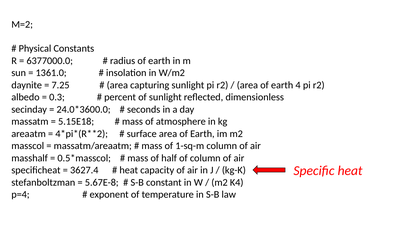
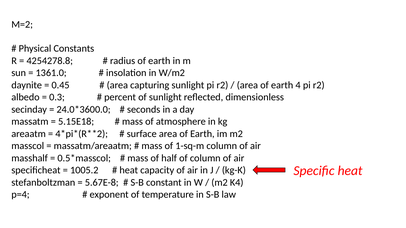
6377000.0: 6377000.0 -> 4254278.8
7.25: 7.25 -> 0.45
3627.4: 3627.4 -> 1005.2
